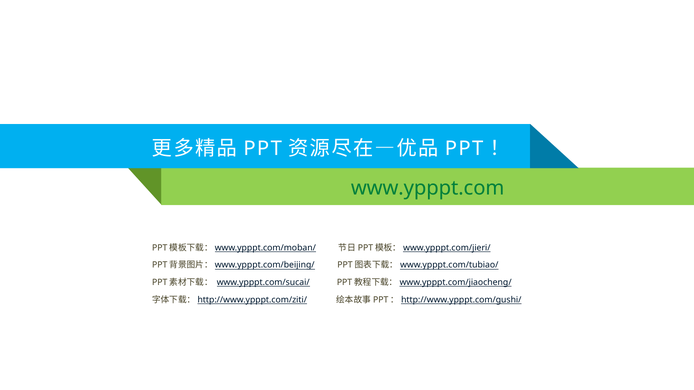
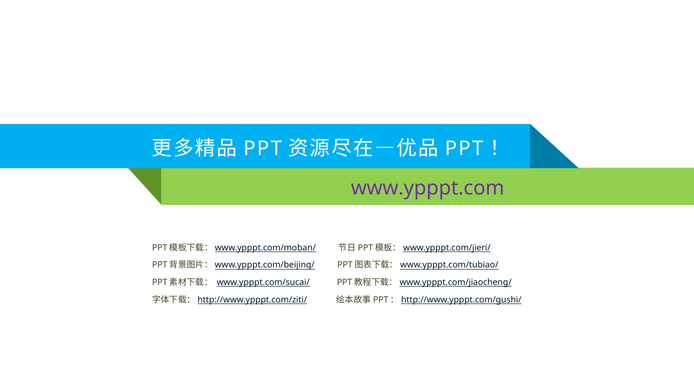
www.ypppt.com colour: green -> purple
